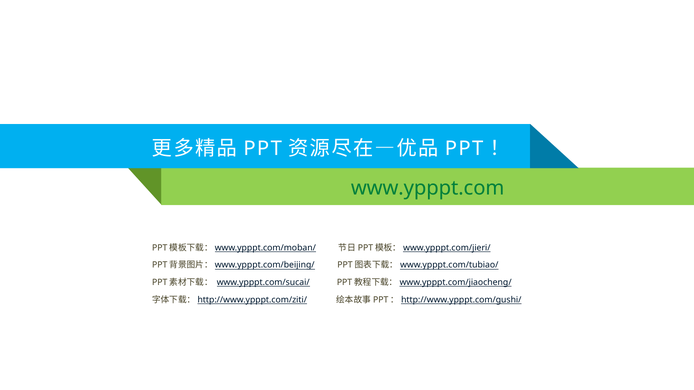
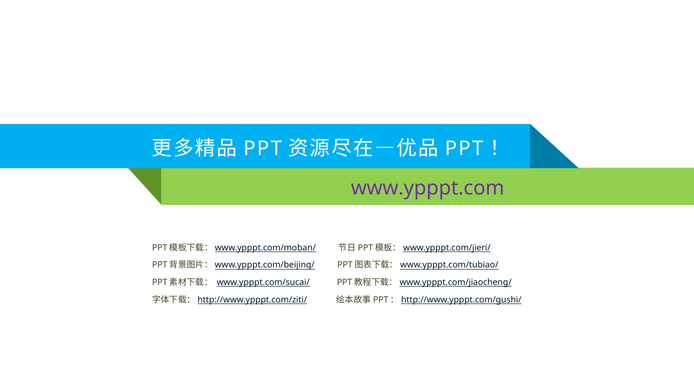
www.ypppt.com colour: green -> purple
